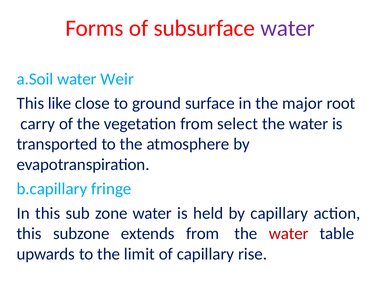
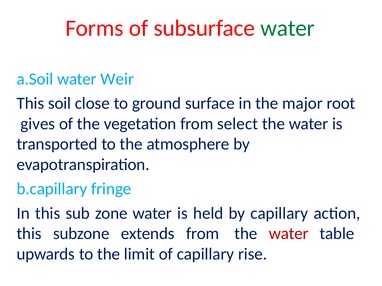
water at (288, 28) colour: purple -> green
like: like -> soil
carry: carry -> gives
